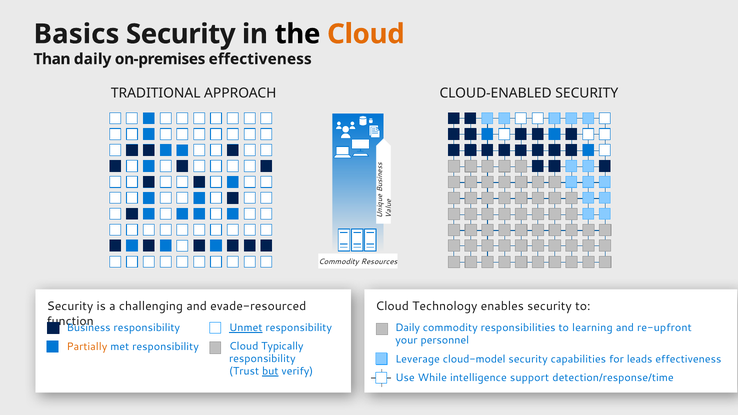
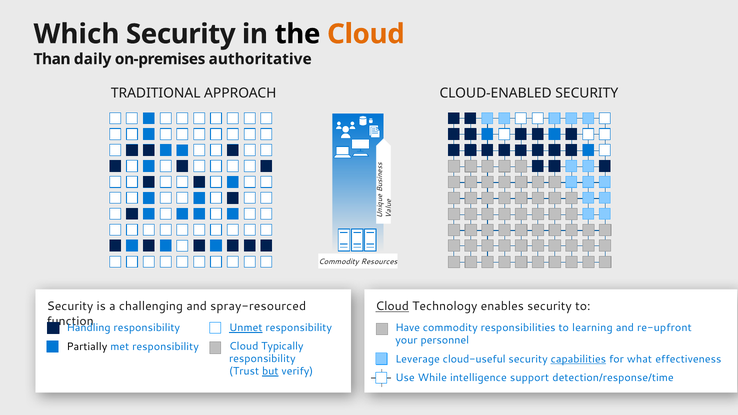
Basics: Basics -> Which
on-premises effectiveness: effectiveness -> authoritative
evade-resourced: evade-resourced -> spray-resourced
Cloud at (392, 307) underline: none -> present
Business: Business -> Handling
Daily at (408, 328): Daily -> Have
Partially colour: orange -> black
cloud-model: cloud-model -> cloud-useful
capabilities underline: none -> present
leads: leads -> what
